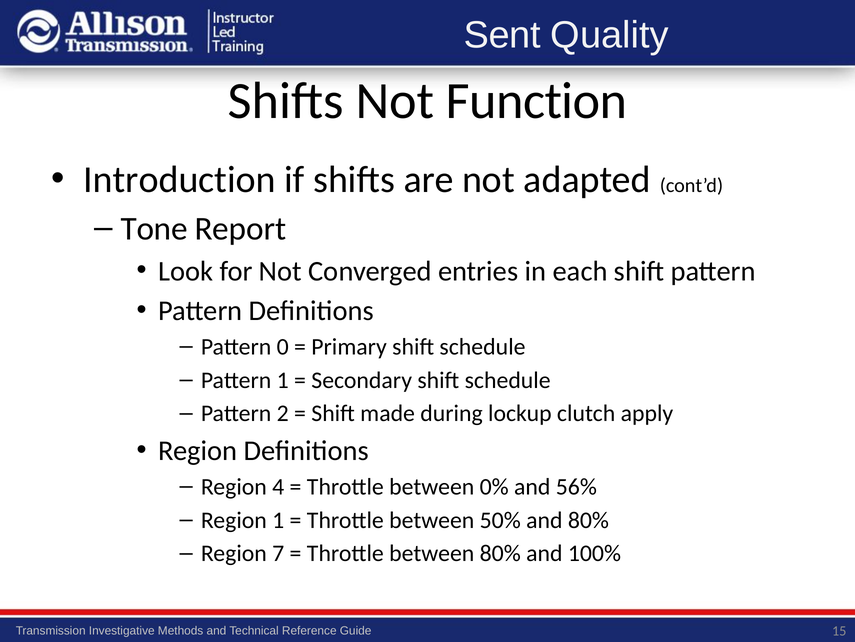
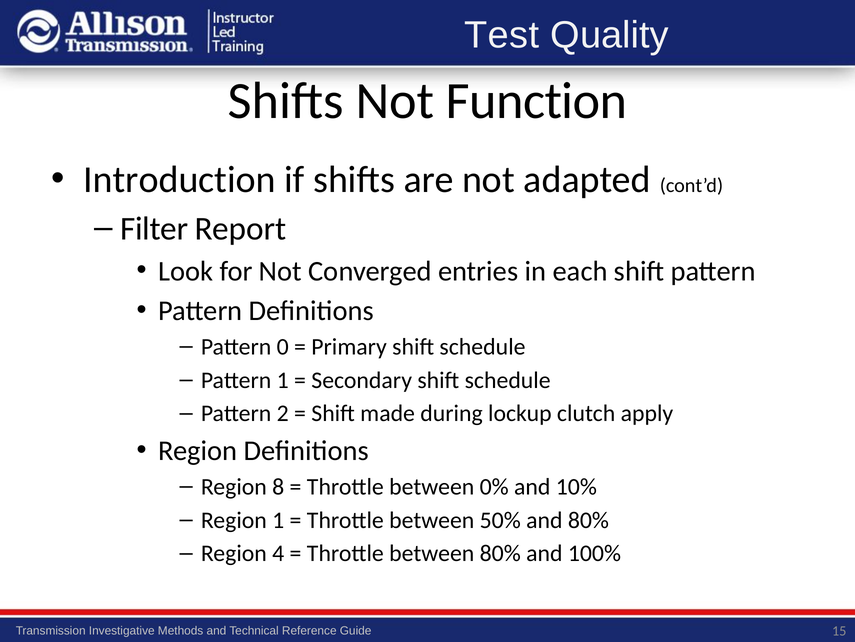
Sent: Sent -> Test
Tone: Tone -> Filter
4: 4 -> 8
56%: 56% -> 10%
7: 7 -> 4
